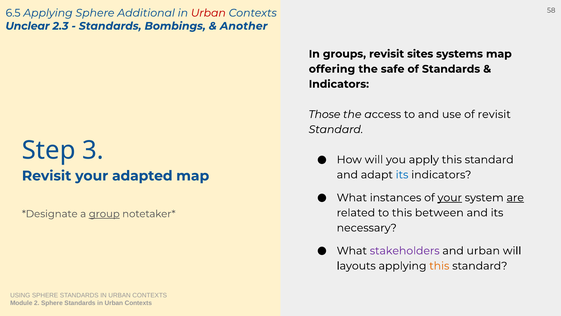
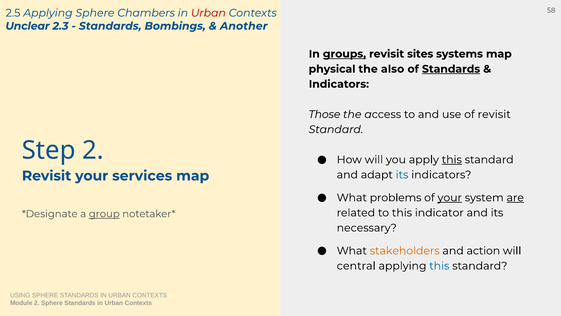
6.5: 6.5 -> 2.5
Additional: Additional -> Chambers
groups underline: none -> present
offering: offering -> physical
safe: safe -> also
Standards at (451, 69) underline: none -> present
Step 3: 3 -> 2
this at (452, 159) underline: none -> present
adapted: adapted -> services
instances: instances -> problems
between: between -> indicator
stakeholders colour: purple -> orange
and urban: urban -> action
layouts: layouts -> central
this at (439, 266) colour: orange -> blue
